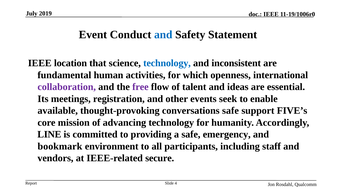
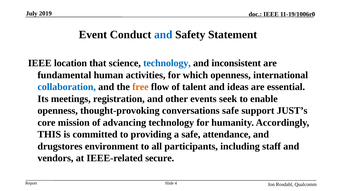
collaboration colour: purple -> blue
free colour: purple -> orange
available at (58, 110): available -> openness
FIVE’s: FIVE’s -> JUST’s
LINE: LINE -> THIS
emergency: emergency -> attendance
bookmark: bookmark -> drugstores
